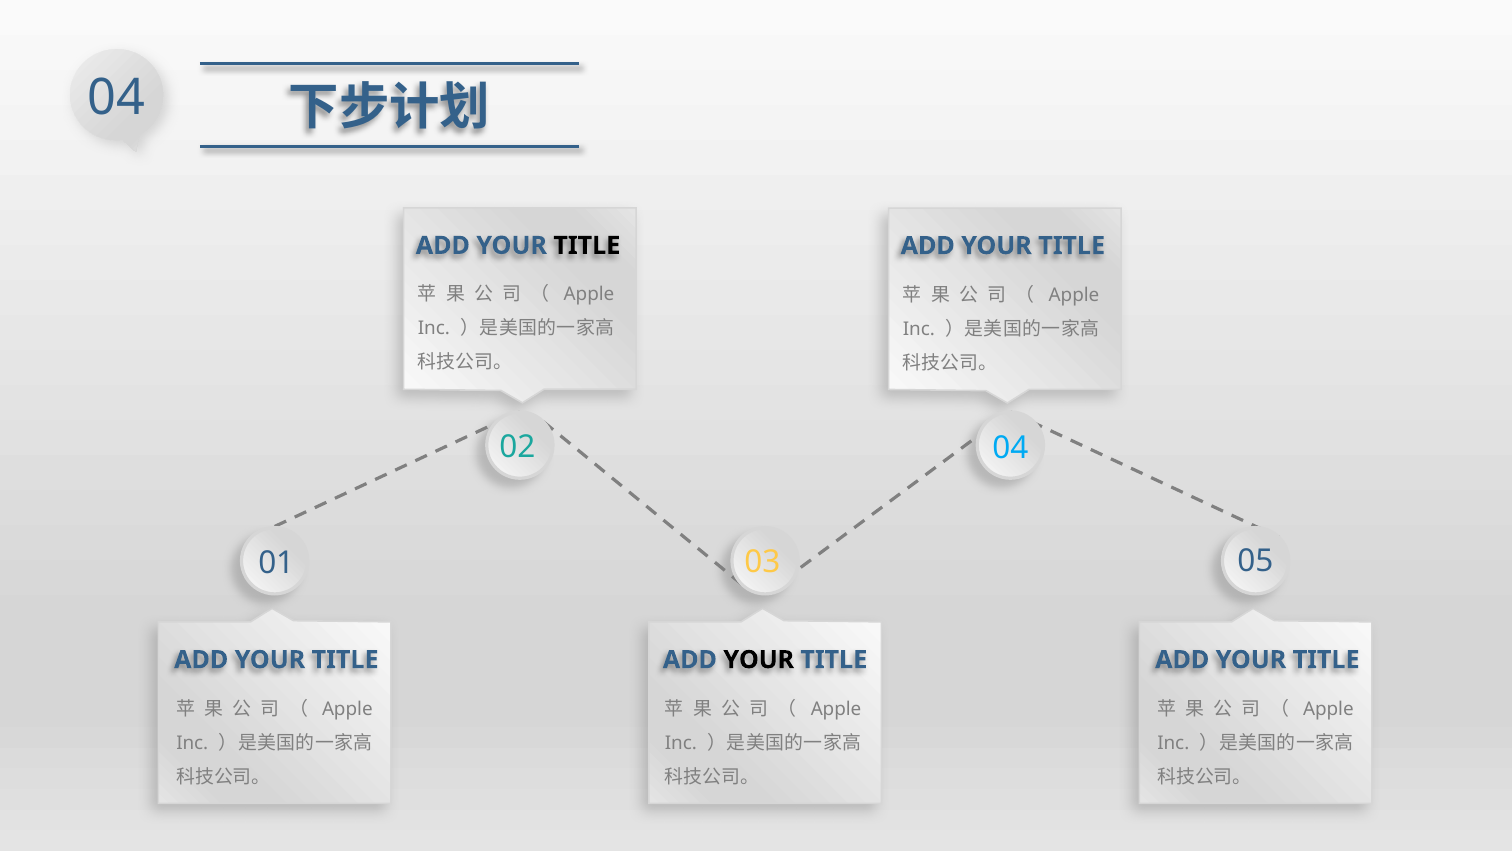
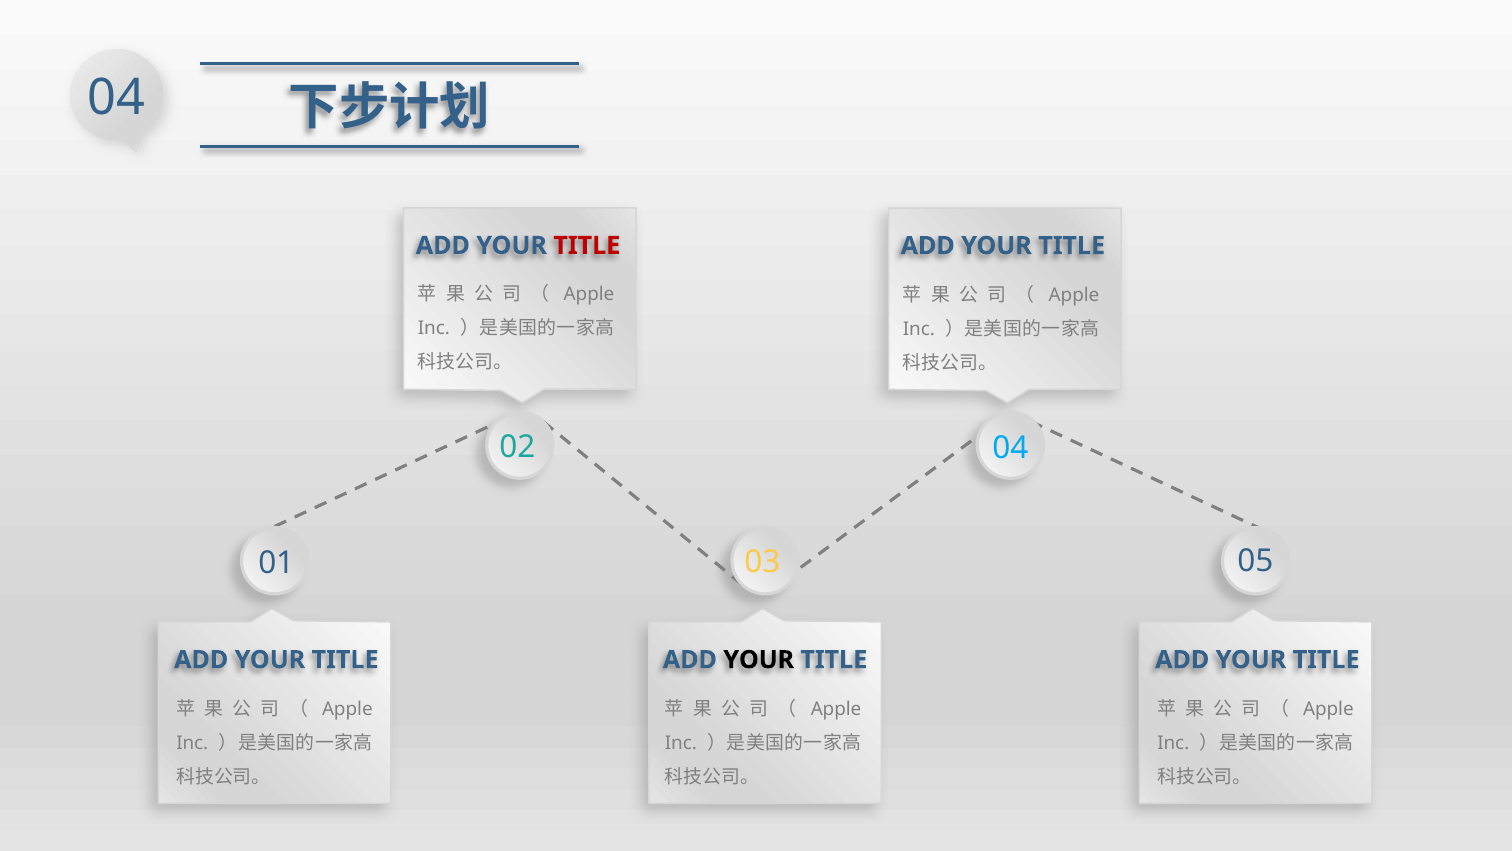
TITLE at (587, 245) colour: black -> red
